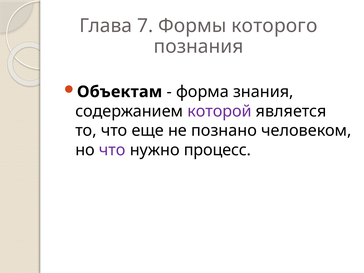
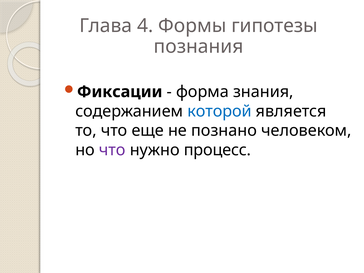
7: 7 -> 4
которого: которого -> гипотезы
Объектам: Объектам -> Фиксации
которой colour: purple -> blue
